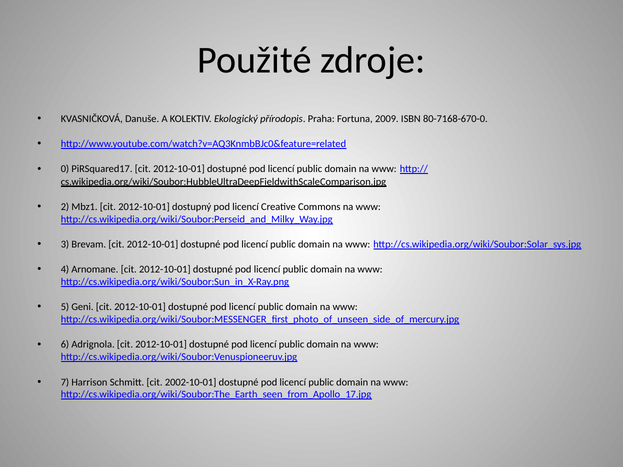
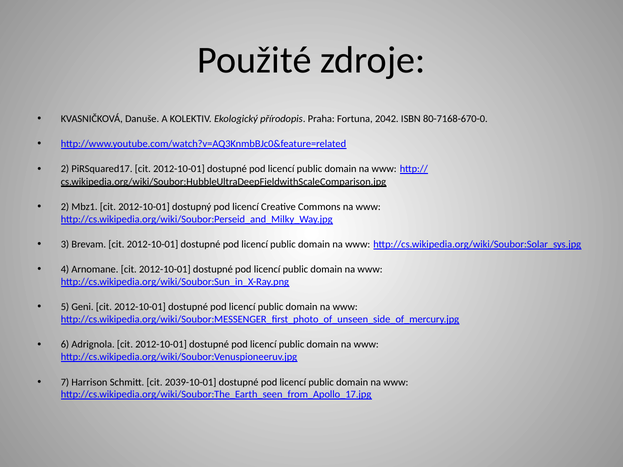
2009: 2009 -> 2042
0 at (65, 169): 0 -> 2
2002-10-01: 2002-10-01 -> 2039-10-01
